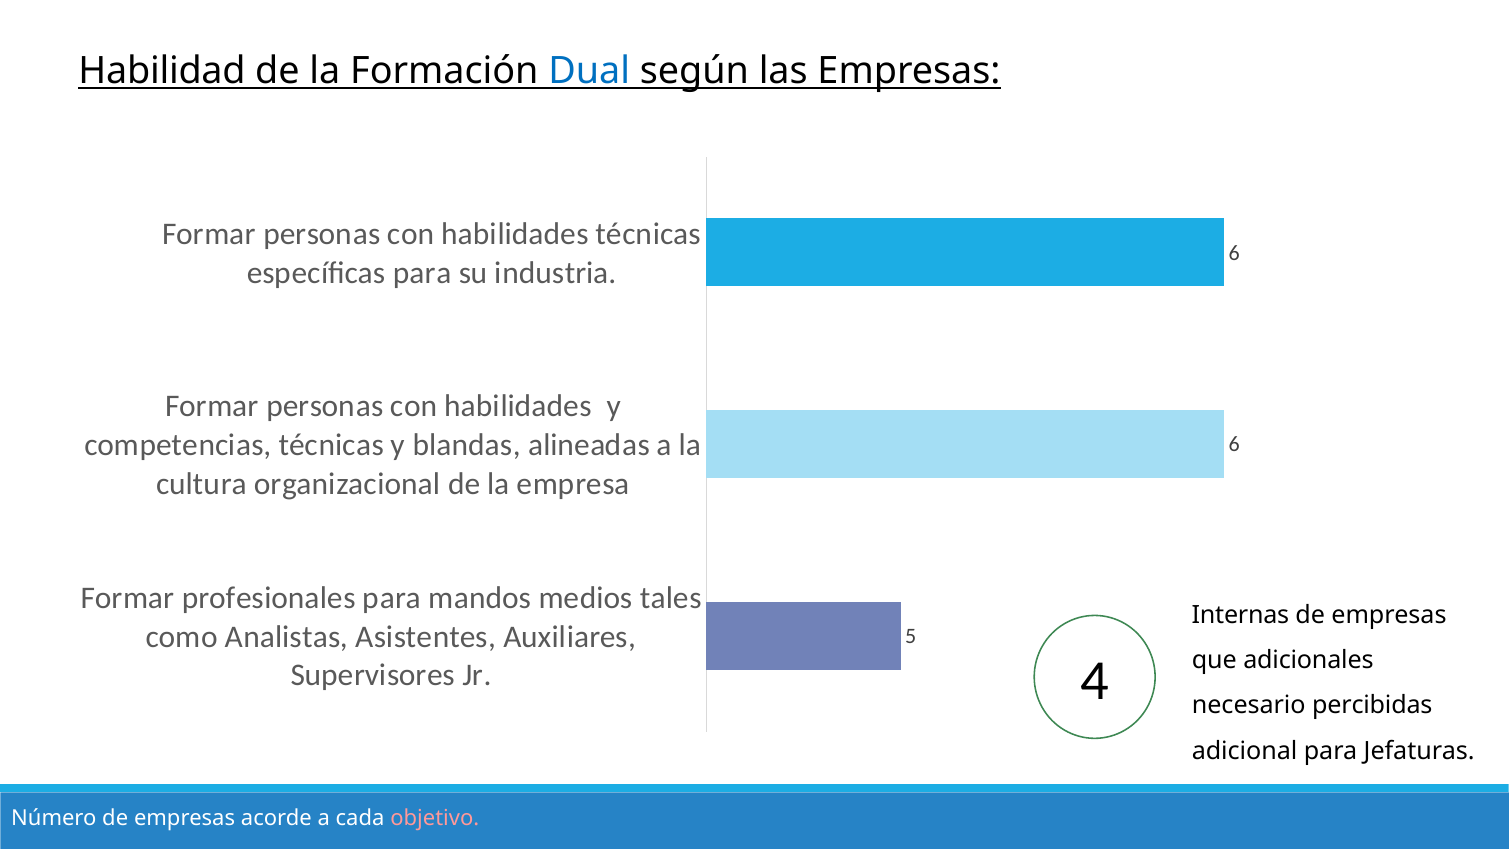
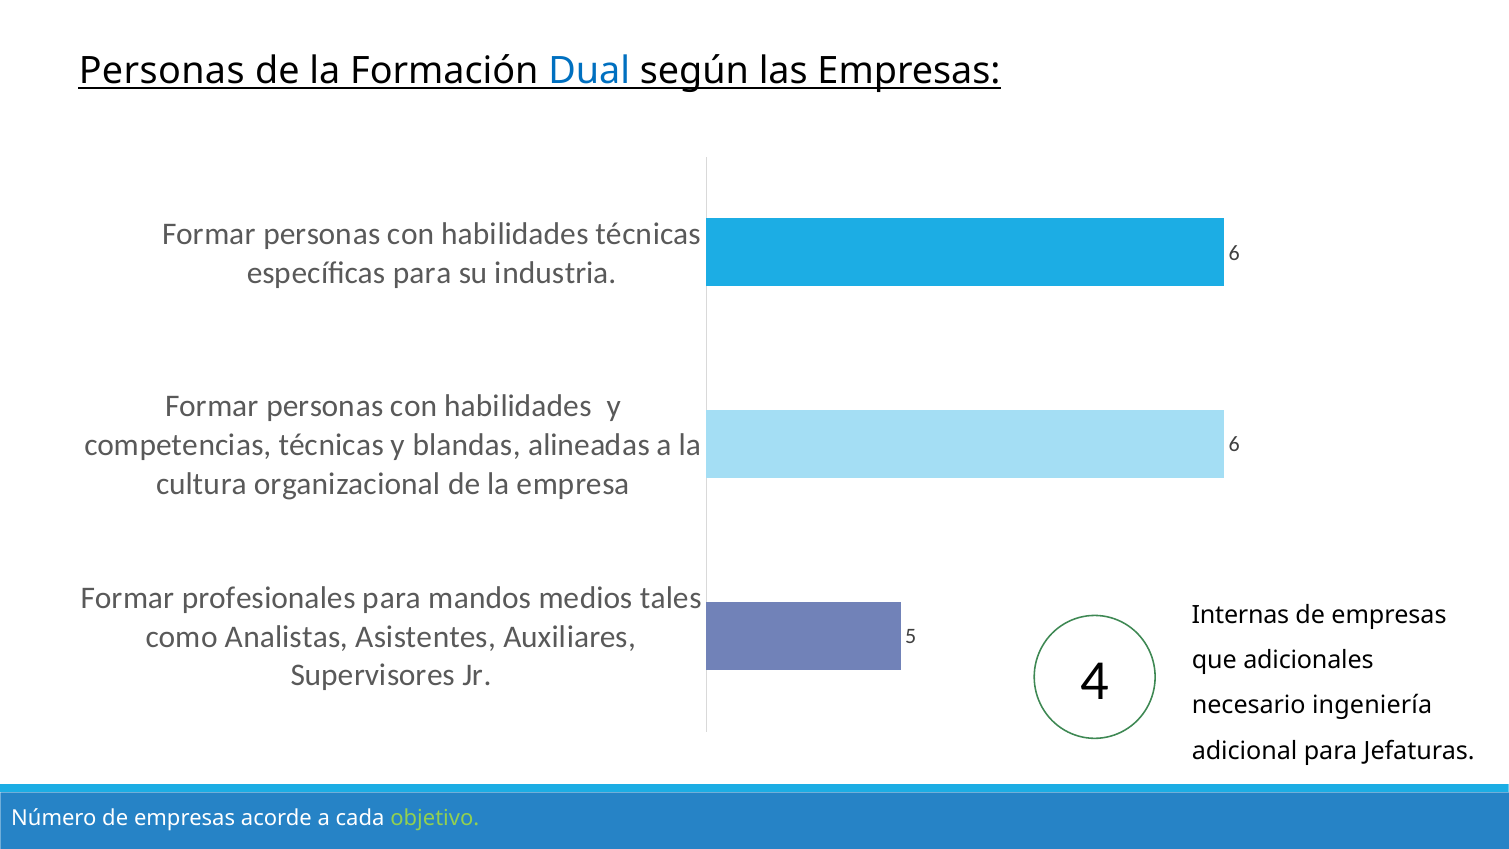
Habilidad at (162, 71): Habilidad -> Personas
percibidas: percibidas -> ingeniería
objetivo colour: pink -> light green
